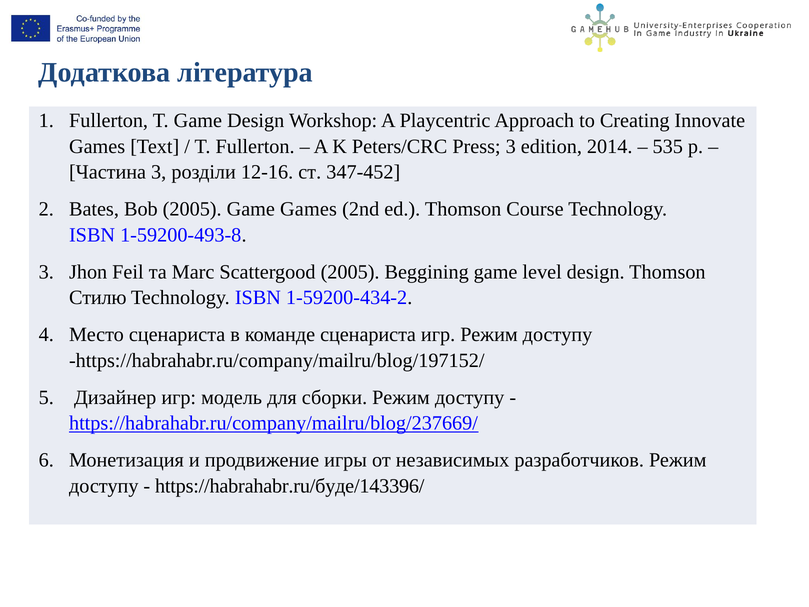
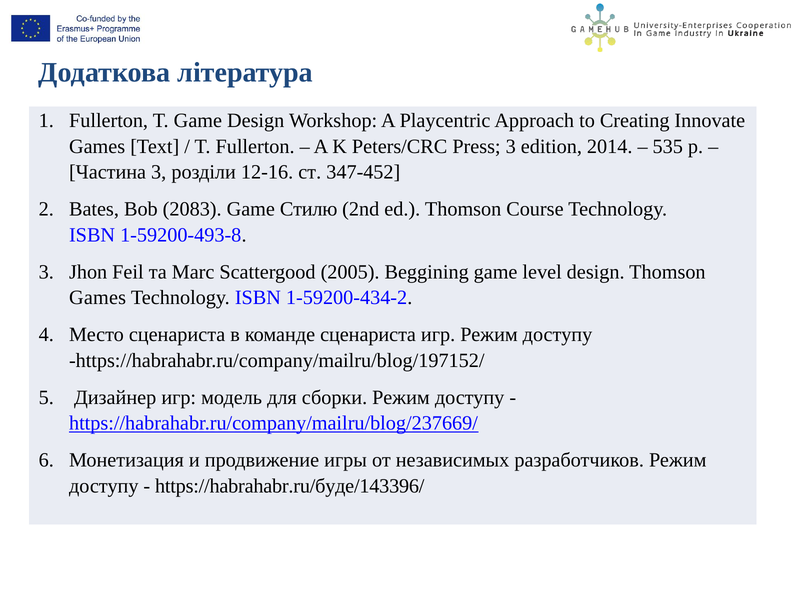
Bob 2005: 2005 -> 2083
Game Games: Games -> Стилю
Стилю at (98, 297): Стилю -> Games
